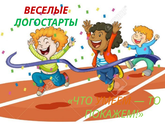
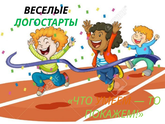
ВЕСЕЛЫЕ colour: red -> black
